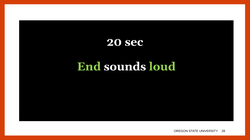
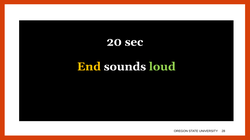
End colour: light green -> yellow
